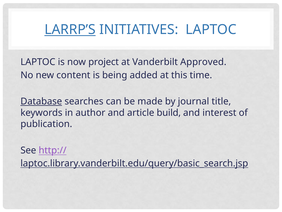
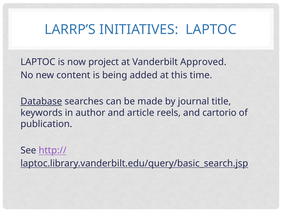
LARRP’S underline: present -> none
build: build -> reels
interest: interest -> cartorio
